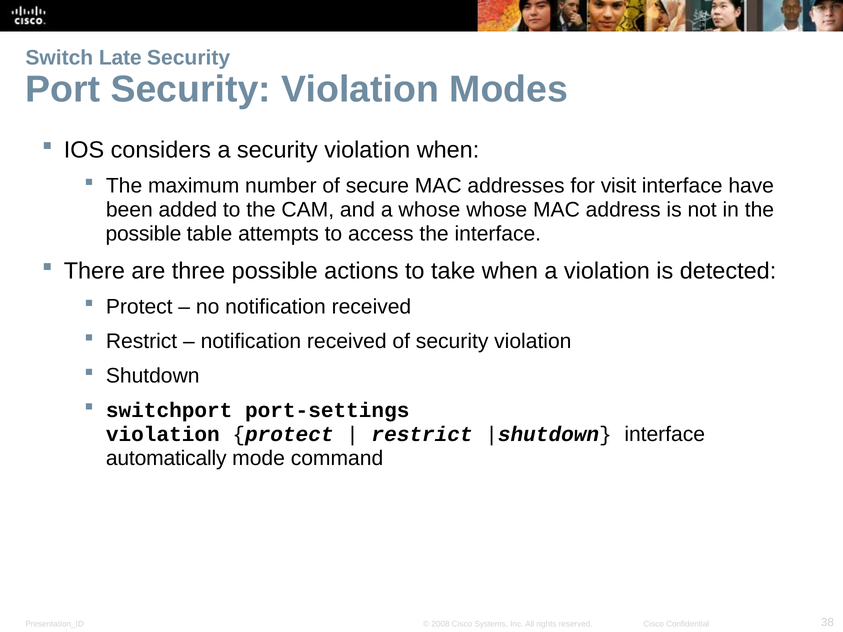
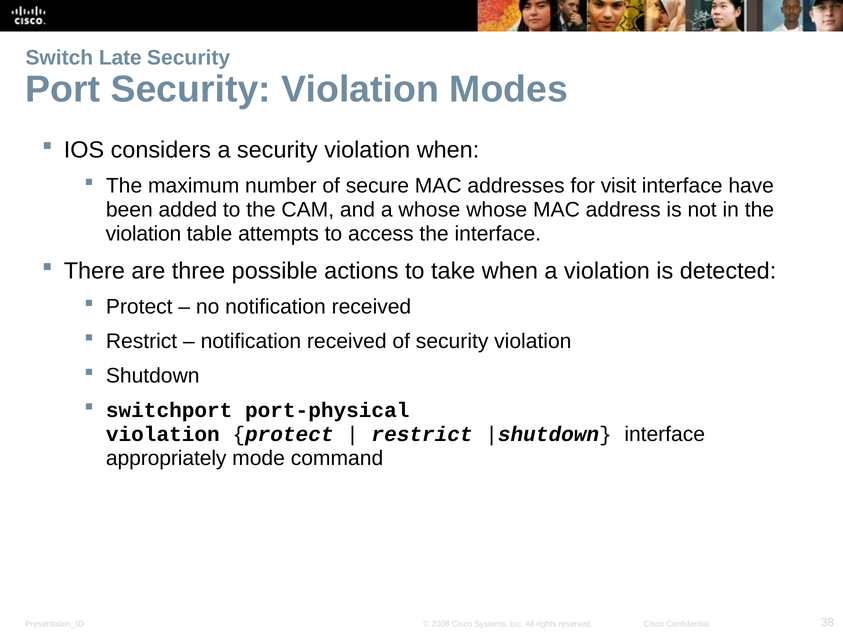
possible at (143, 234): possible -> violation
port-settings: port-settings -> port-physical
automatically: automatically -> appropriately
